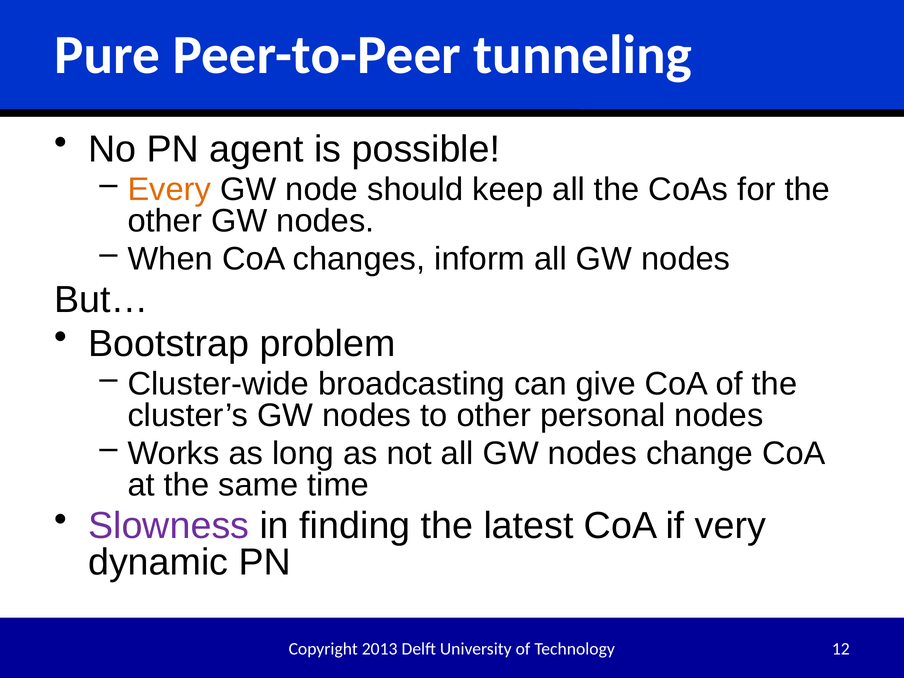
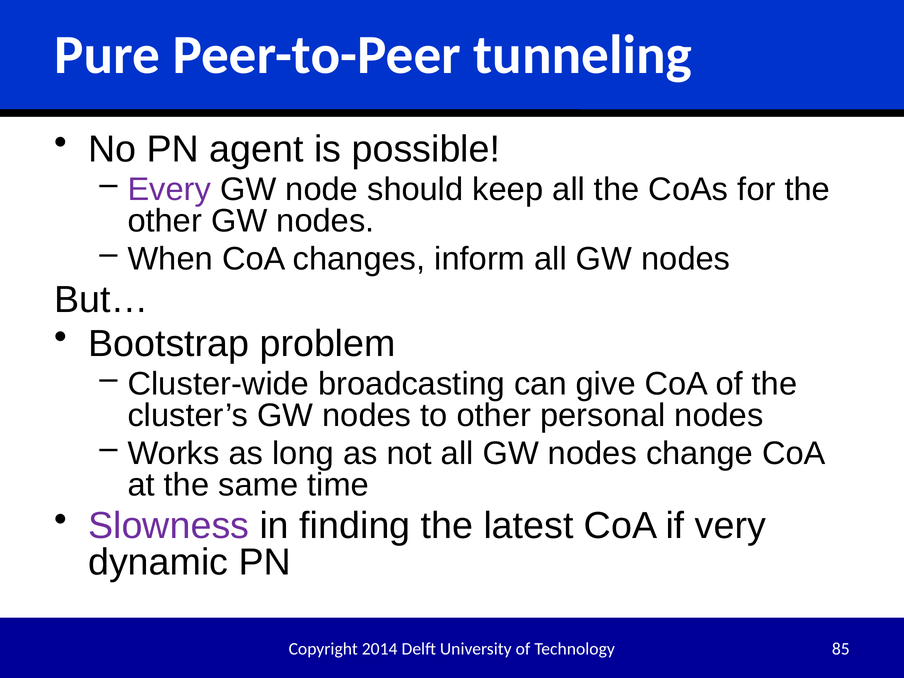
Every colour: orange -> purple
2013: 2013 -> 2014
12: 12 -> 85
